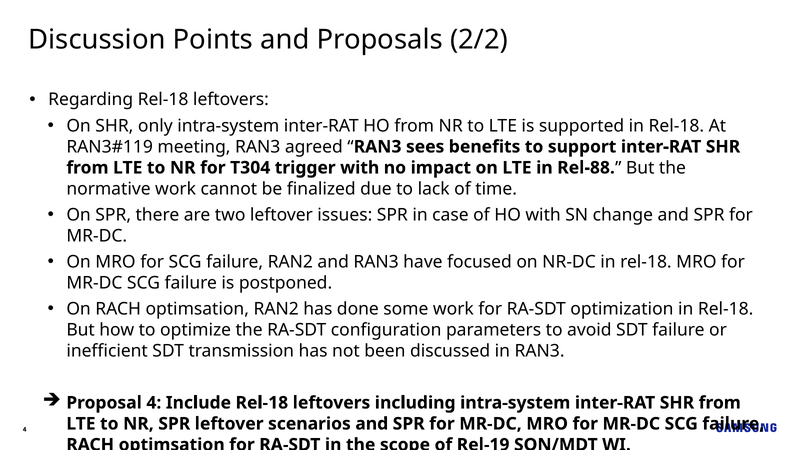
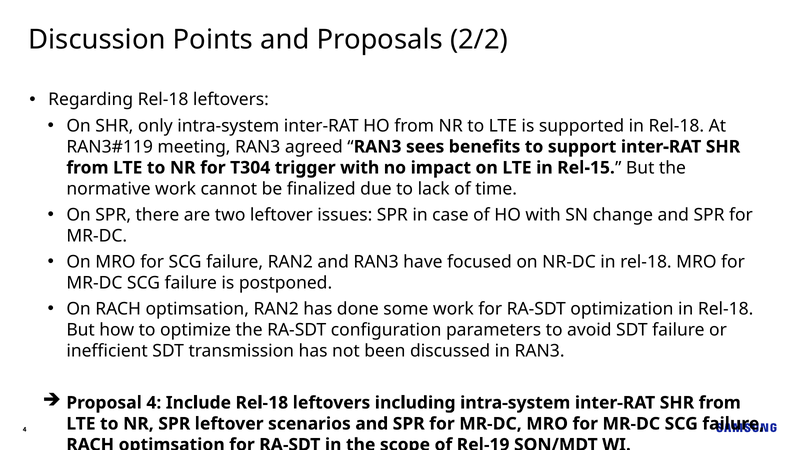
Rel-88: Rel-88 -> Rel-15
